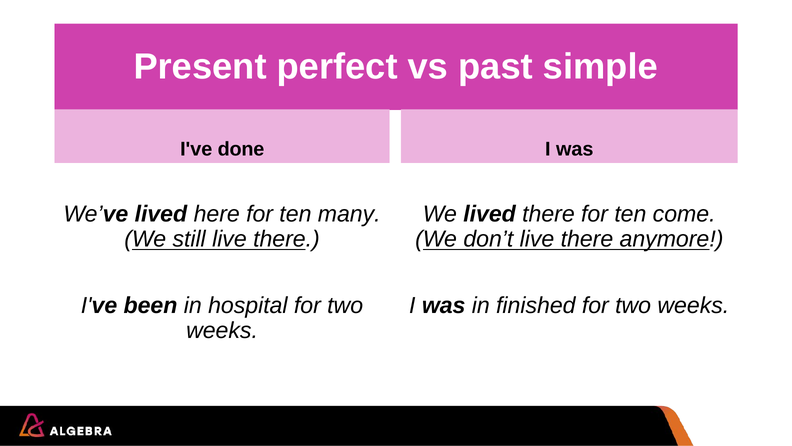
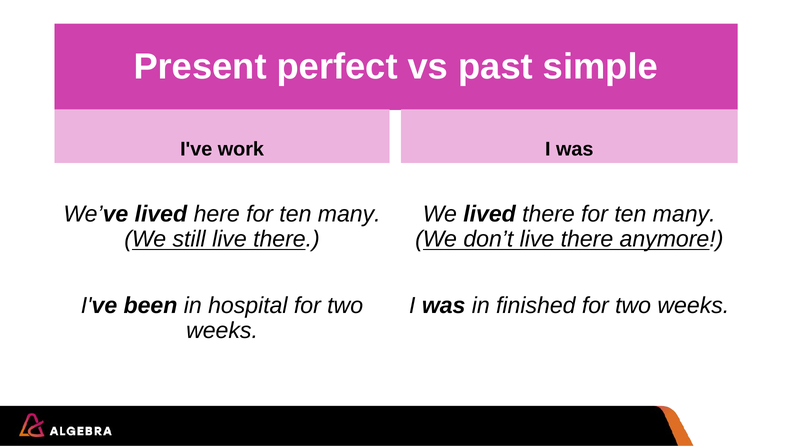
done: done -> work
there for ten come: come -> many
